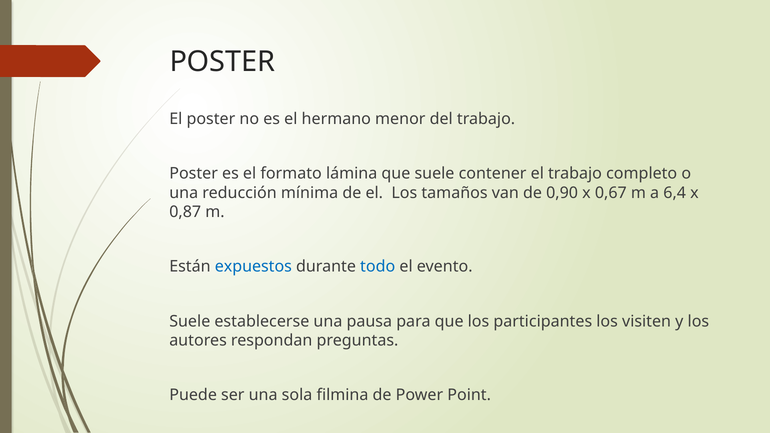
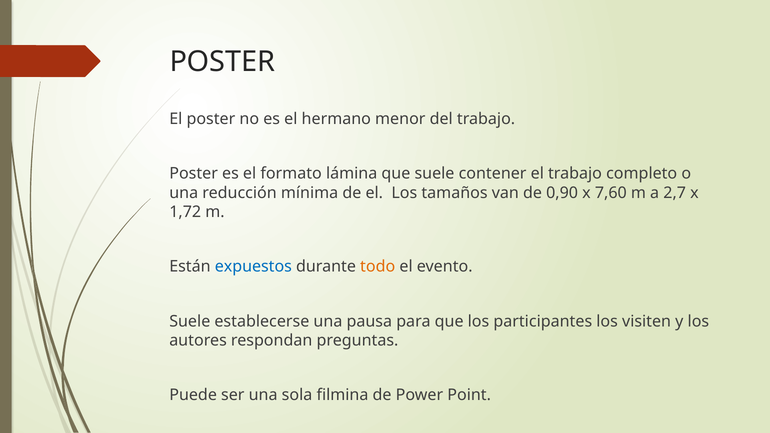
0,67: 0,67 -> 7,60
6,4: 6,4 -> 2,7
0,87: 0,87 -> 1,72
todo colour: blue -> orange
